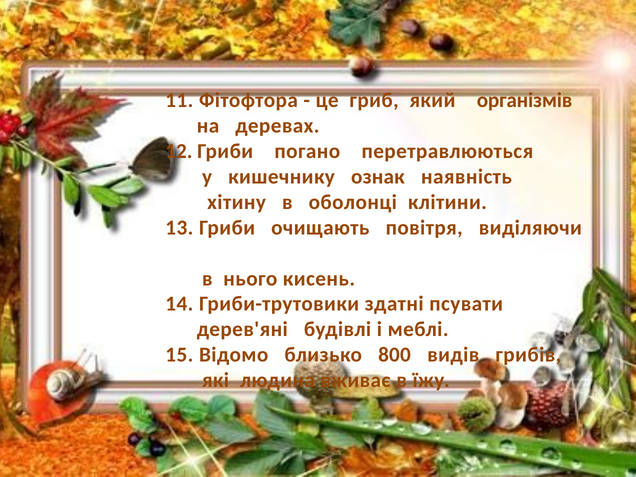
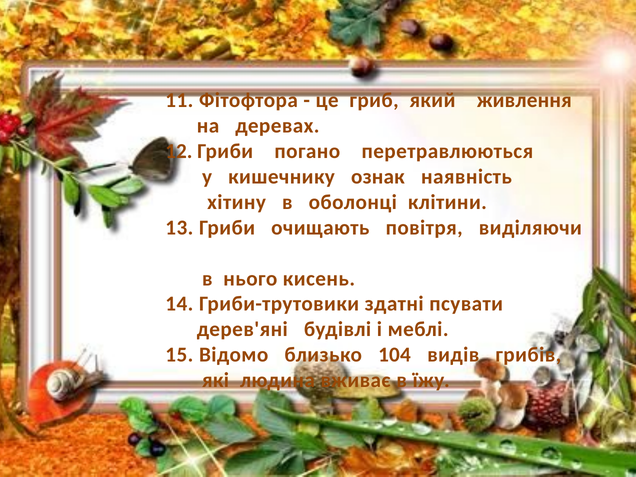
організмів: організмів -> живлення
800: 800 -> 104
